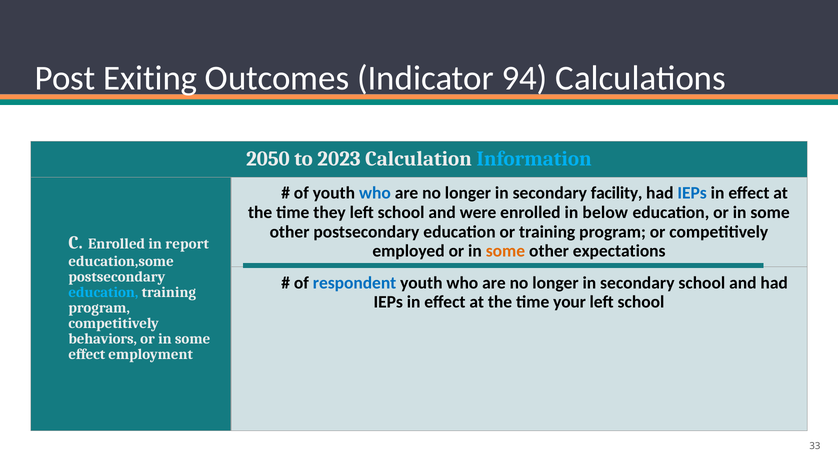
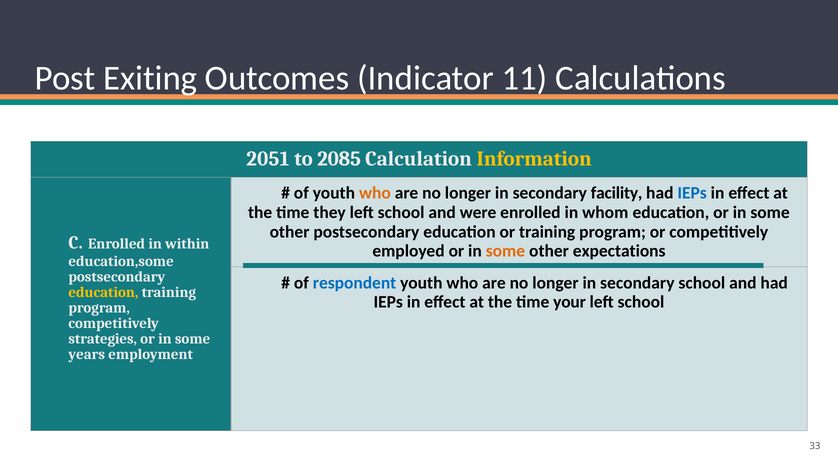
94: 94 -> 11
2050: 2050 -> 2051
2023: 2023 -> 2085
Information colour: light blue -> yellow
who at (375, 193) colour: blue -> orange
below: below -> whom
report: report -> within
education at (103, 292) colour: light blue -> yellow
behaviors: behaviors -> strategies
effect at (87, 354): effect -> years
